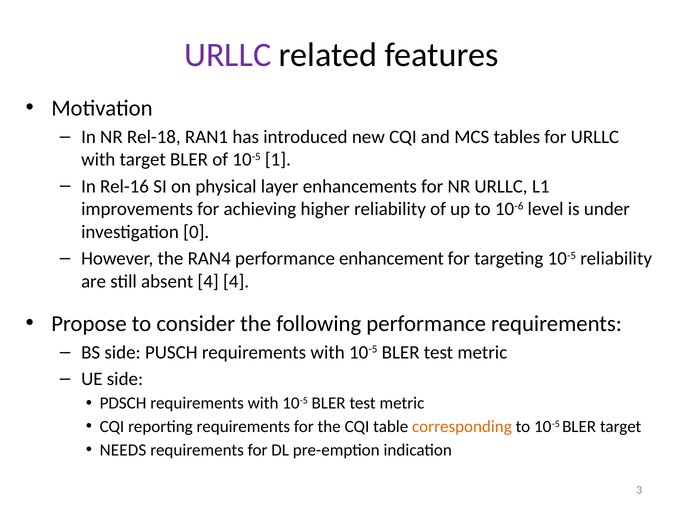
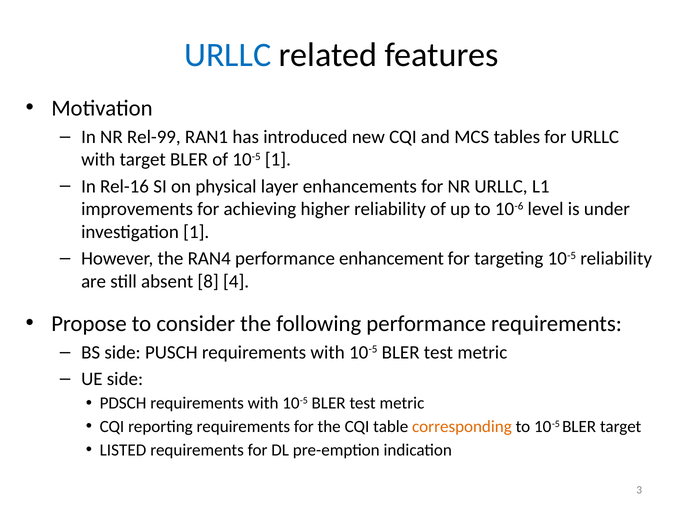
URLLC at (228, 55) colour: purple -> blue
Rel-18: Rel-18 -> Rel-99
investigation 0: 0 -> 1
absent 4: 4 -> 8
NEEDS: NEEDS -> LISTED
